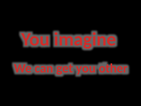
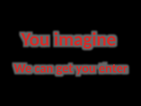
other: other -> enter
